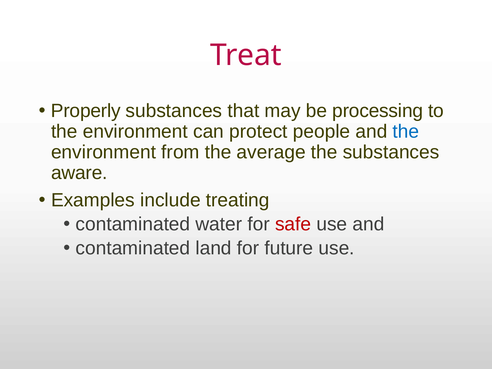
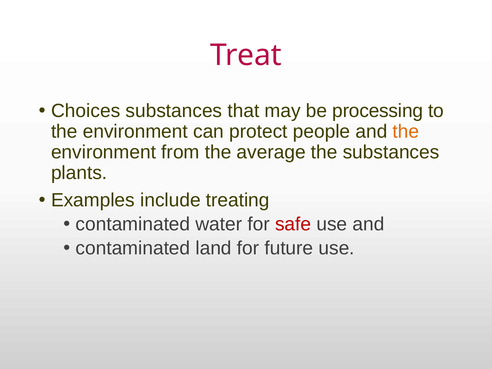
Properly: Properly -> Choices
the at (406, 132) colour: blue -> orange
aware: aware -> plants
